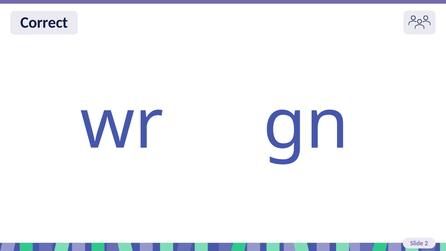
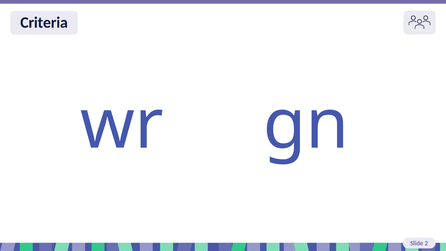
Correct: Correct -> Criteria
